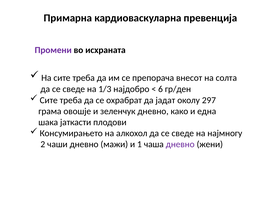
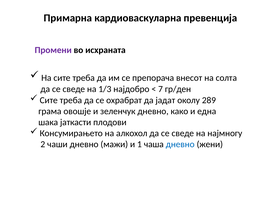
6: 6 -> 7
297: 297 -> 289
дневно at (180, 144) colour: purple -> blue
